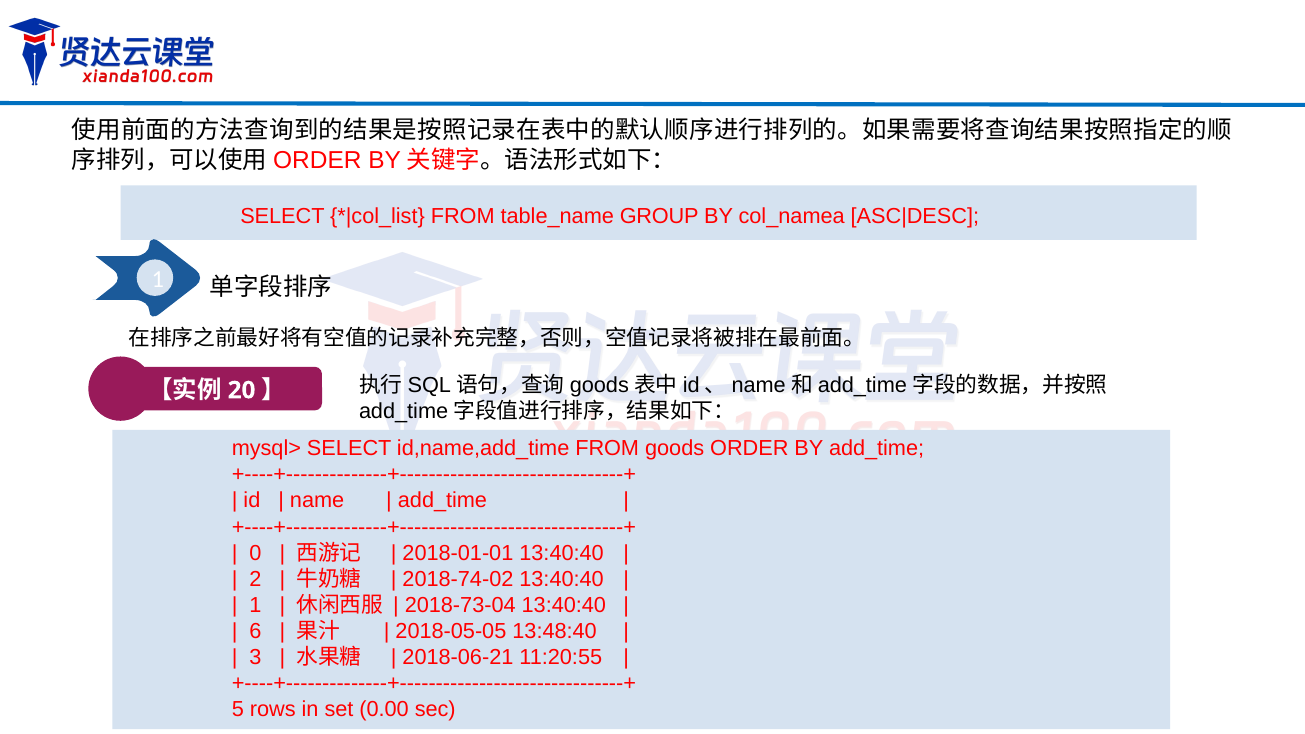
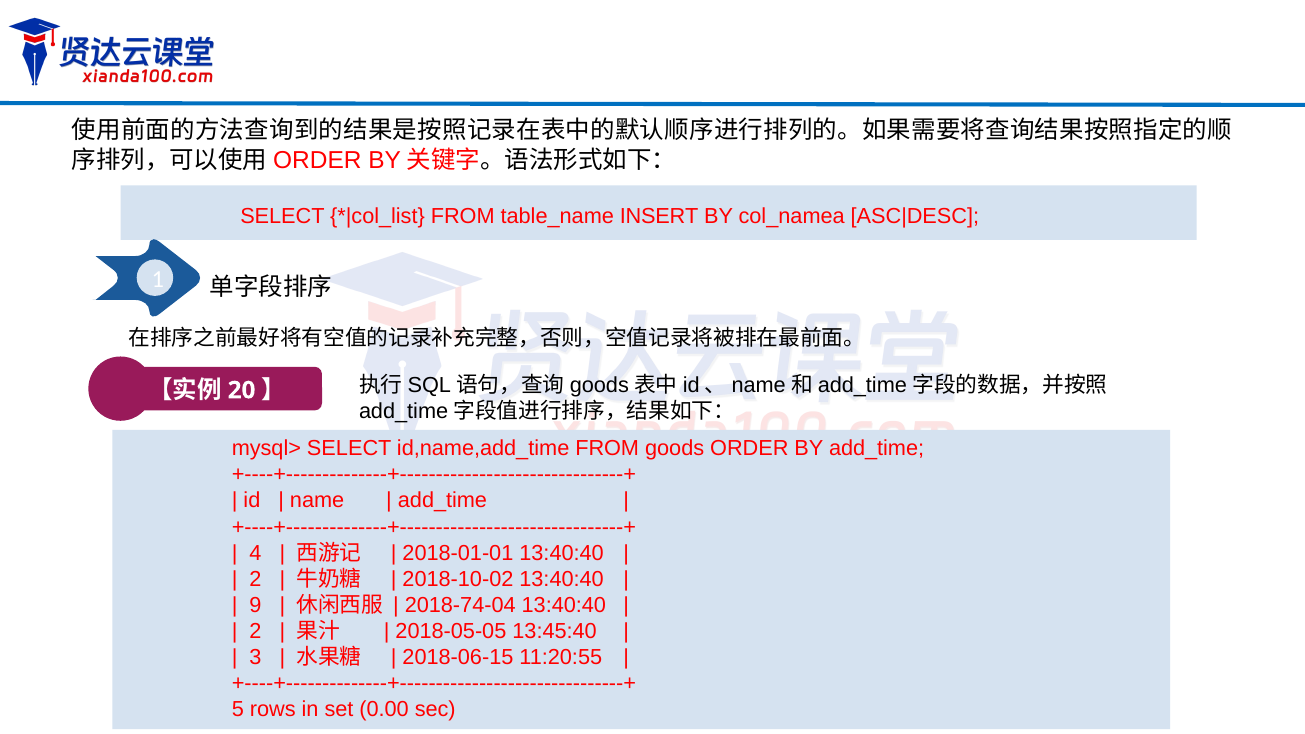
GROUP: GROUP -> INSERT
0: 0 -> 4
2018-74-02: 2018-74-02 -> 2018-10-02
1 at (255, 605): 1 -> 9
2018-73-04: 2018-73-04 -> 2018-74-04
6 at (255, 631): 6 -> 2
13:48:40: 13:48:40 -> 13:45:40
2018-06-21: 2018-06-21 -> 2018-06-15
